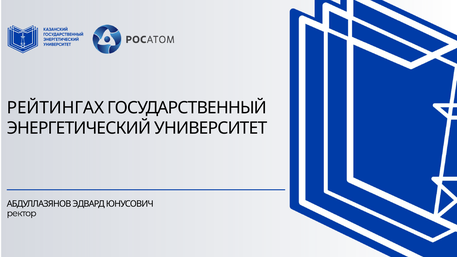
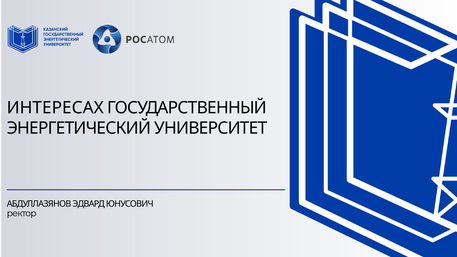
РЕЙТИНГАХ: РЕЙТИНГАХ -> ИНТЕРЕСАХ
